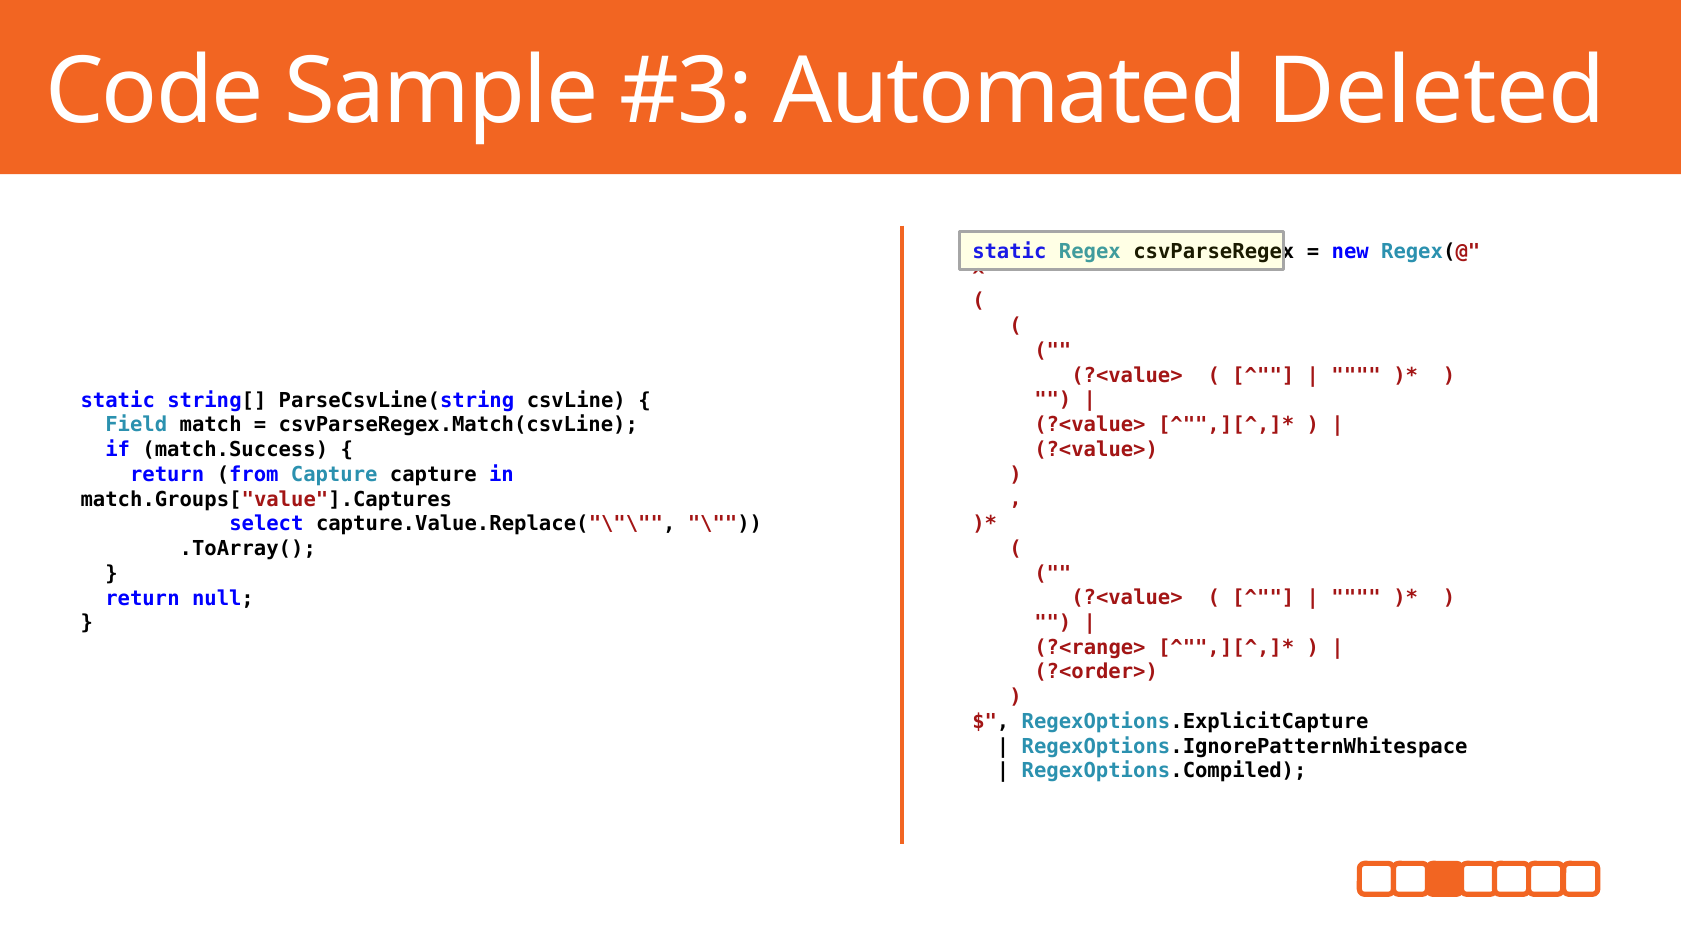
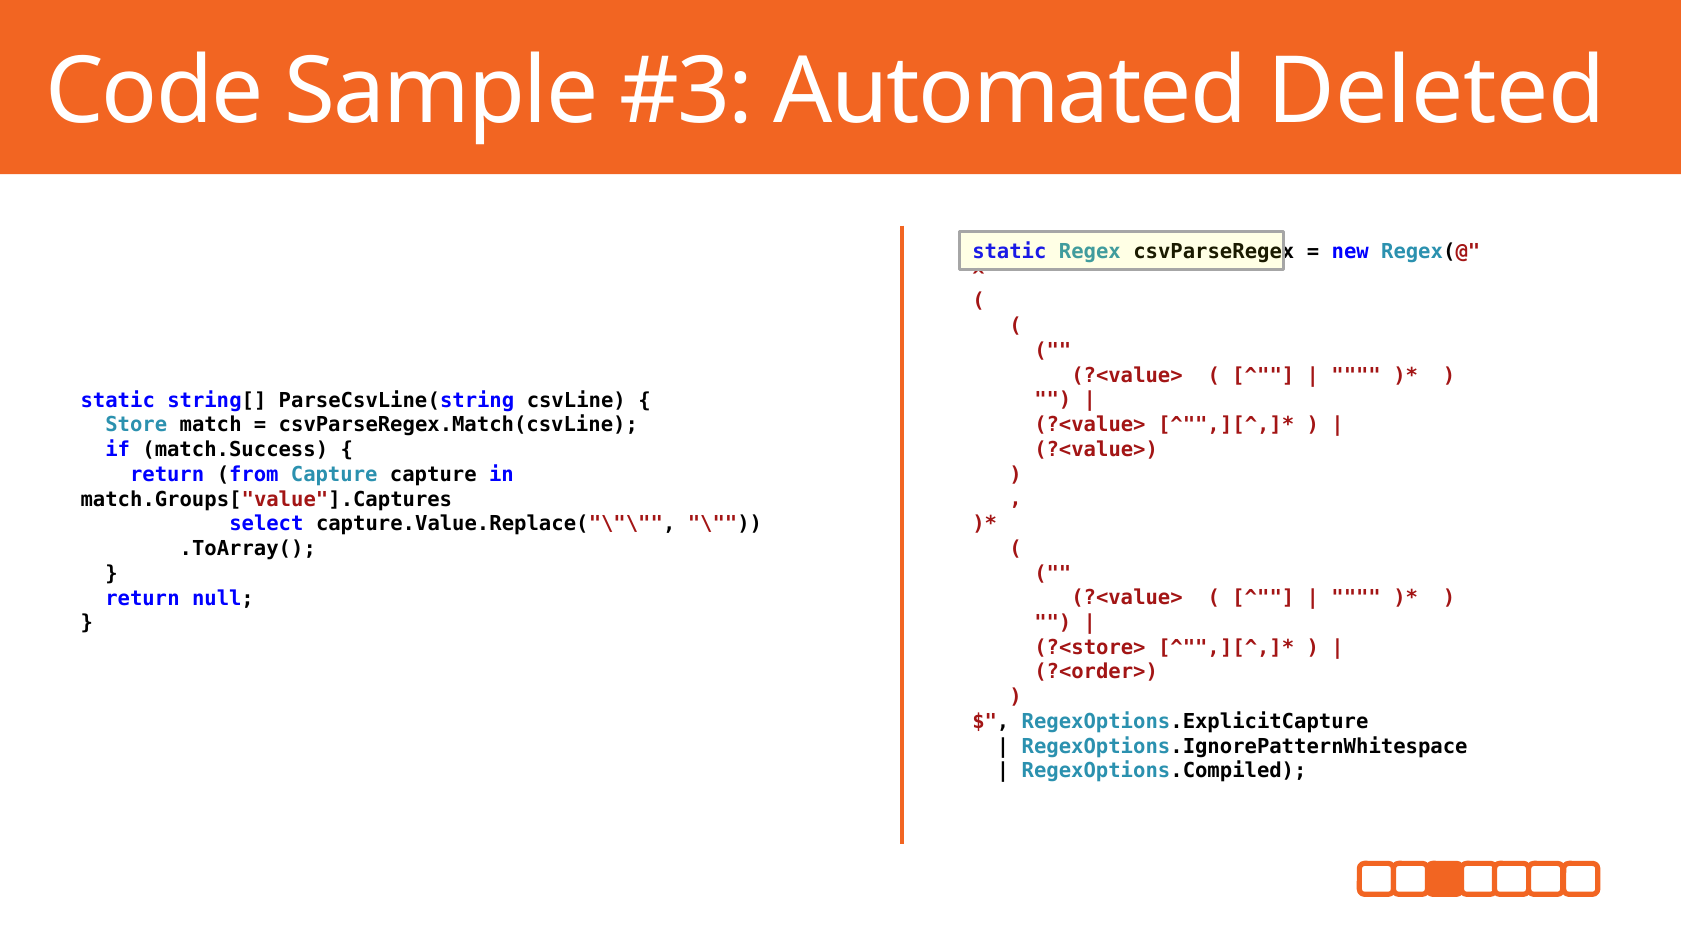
Field: Field -> Store
?<range>: ?<range> -> ?<store>
